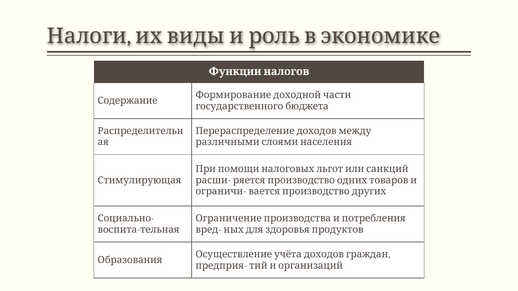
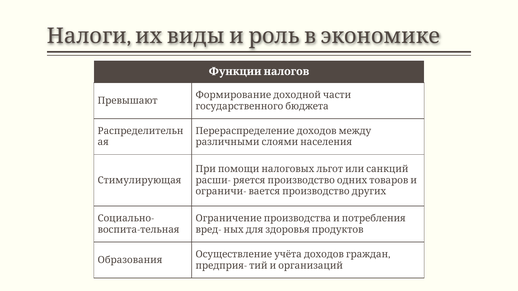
Содержание: Содержание -> Превышают
